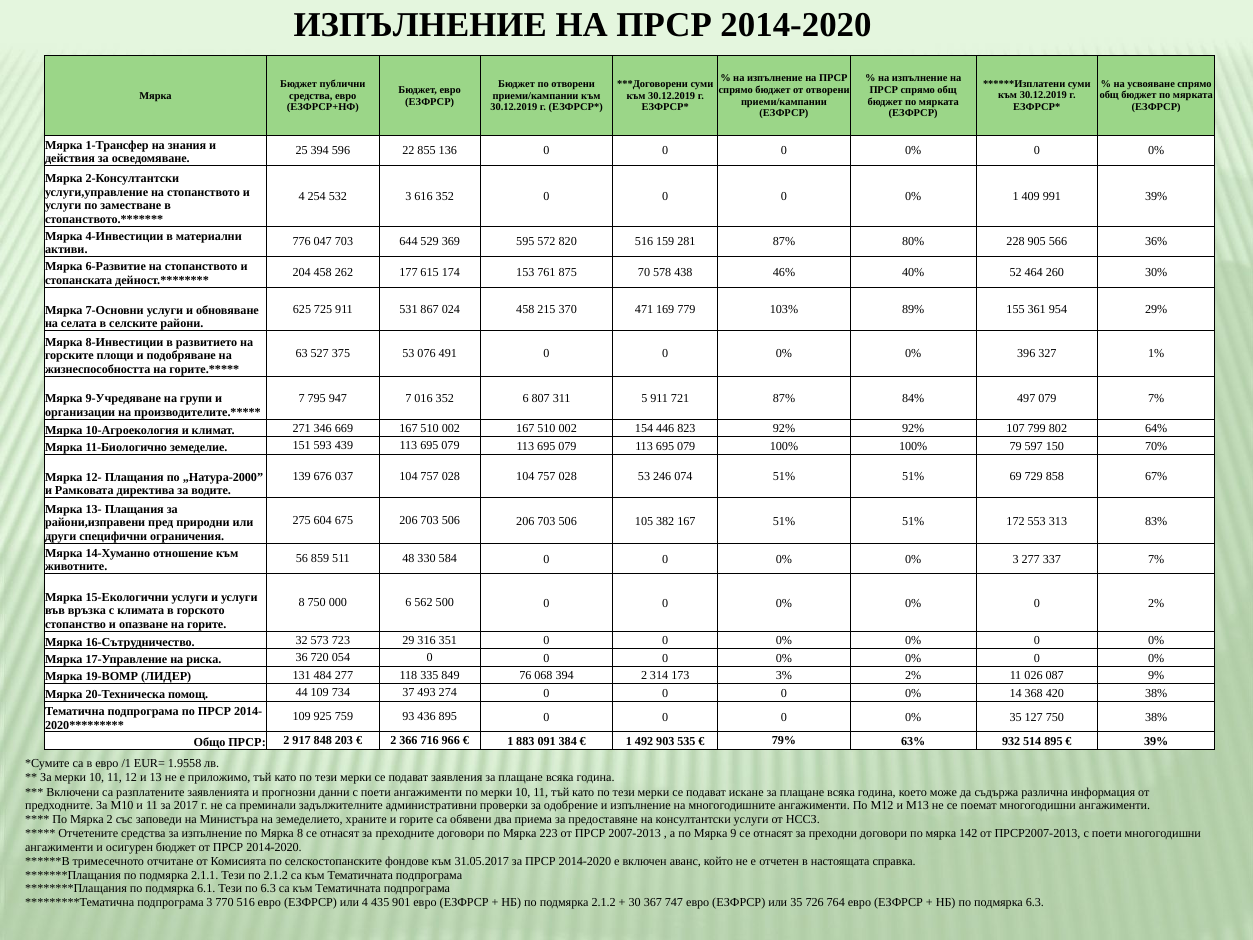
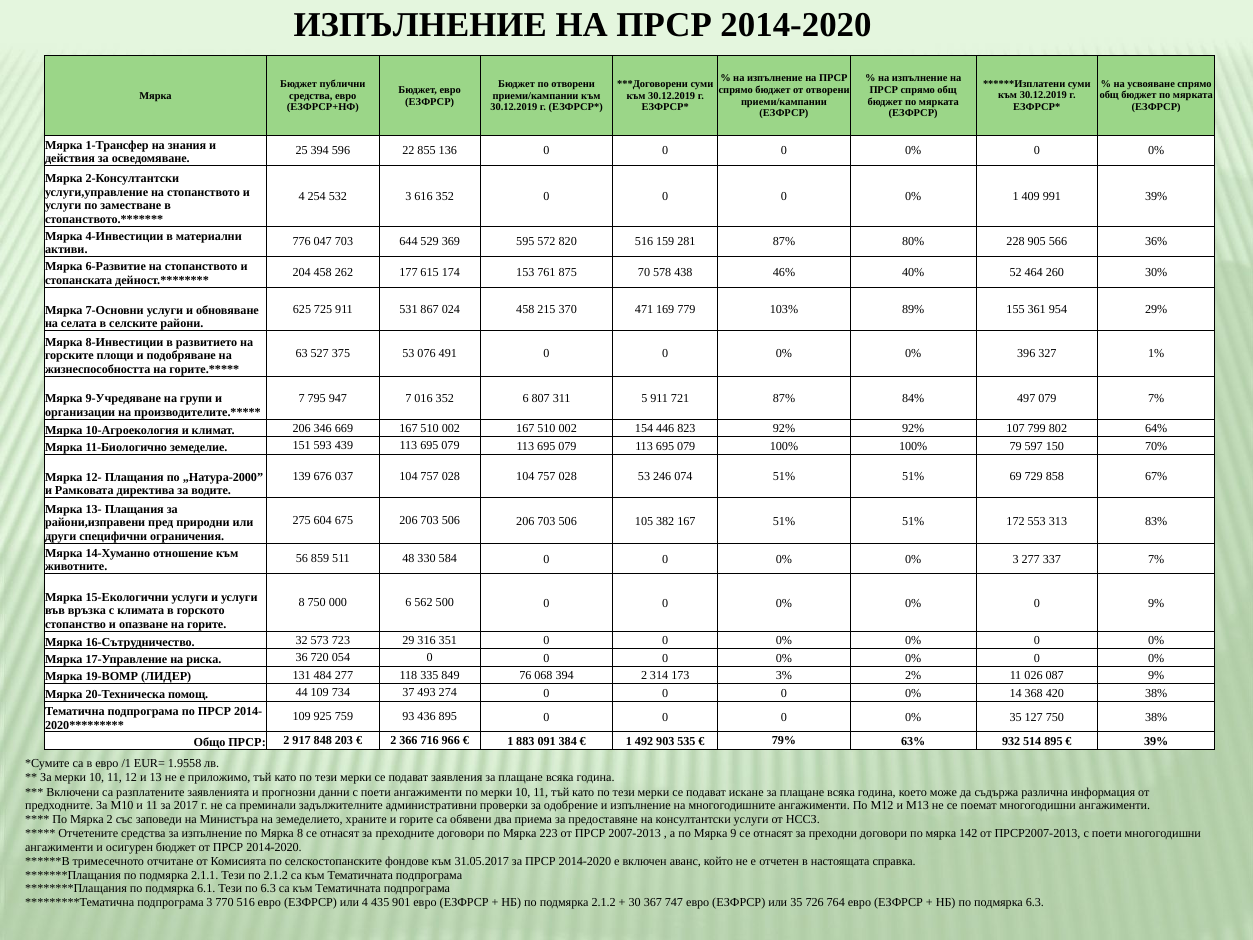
климат 271: 271 -> 206
0 2%: 2% -> 9%
